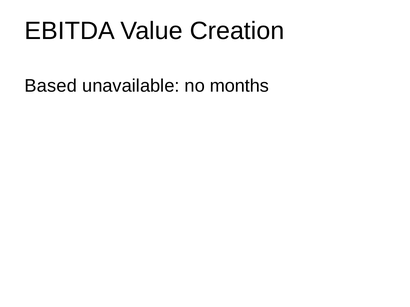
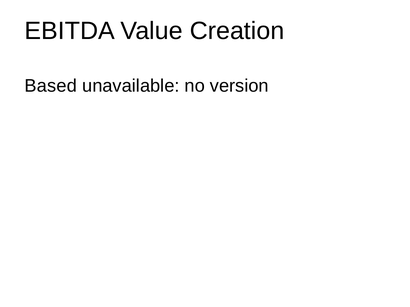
months: months -> version
